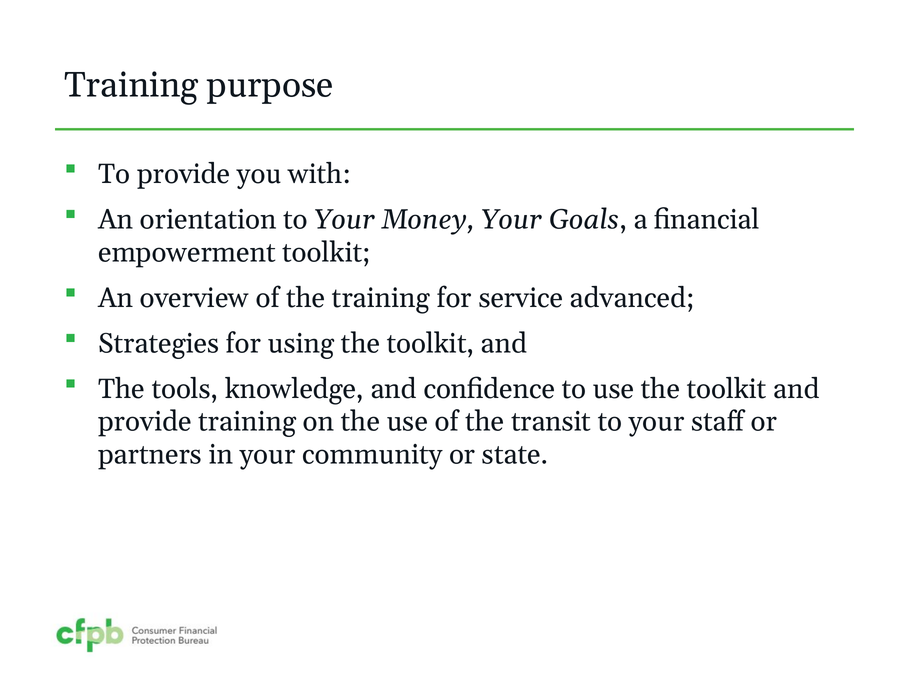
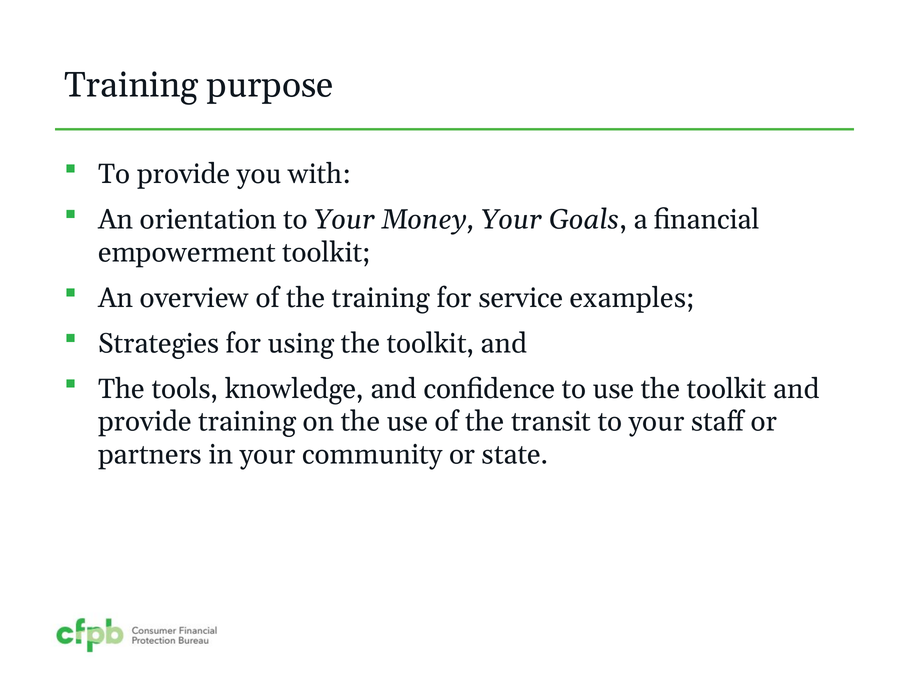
advanced: advanced -> examples
